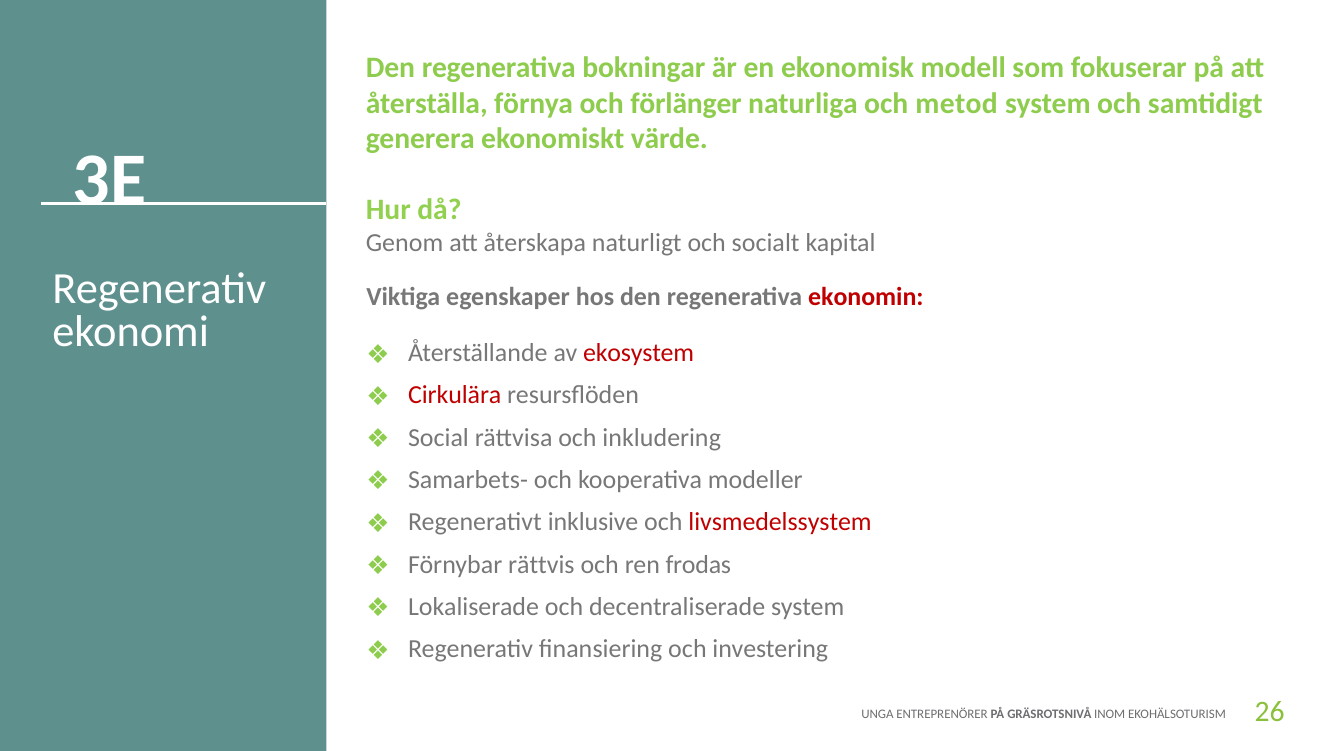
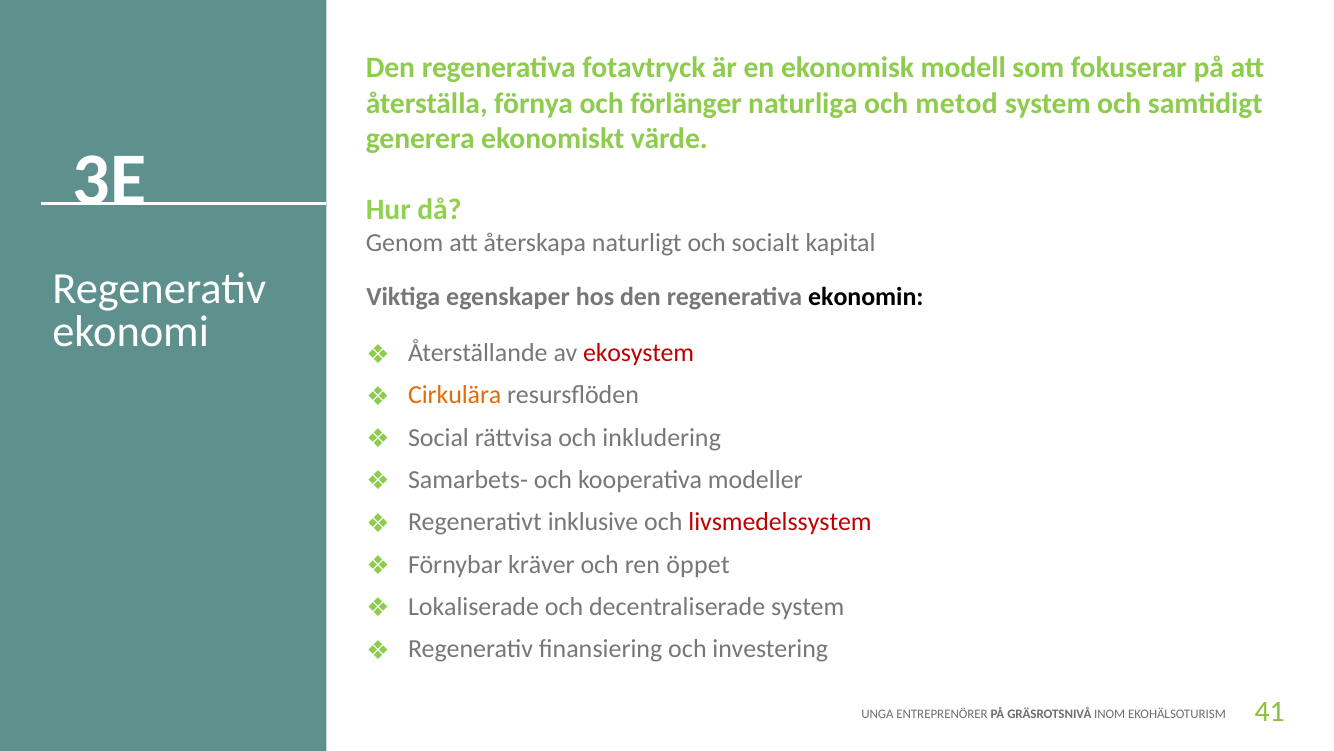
bokningar: bokningar -> fotavtryck
ekonomin colour: red -> black
Cirkulära colour: red -> orange
rättvis: rättvis -> kräver
frodas: frodas -> öppet
26: 26 -> 41
